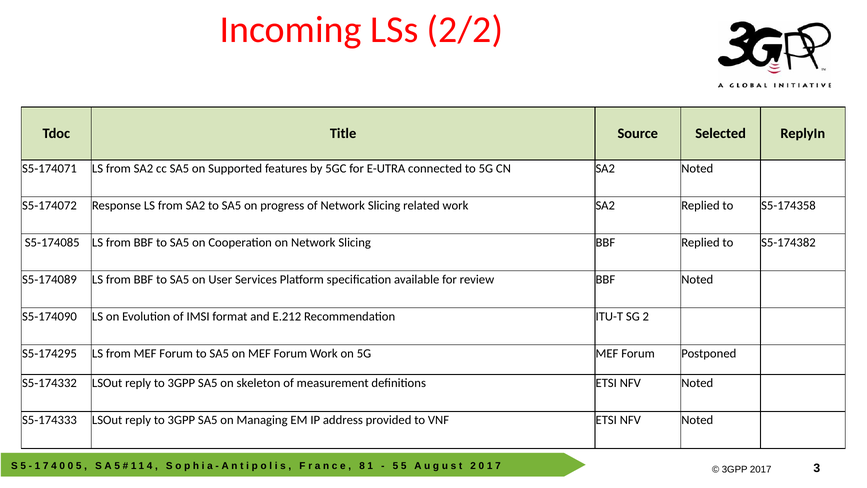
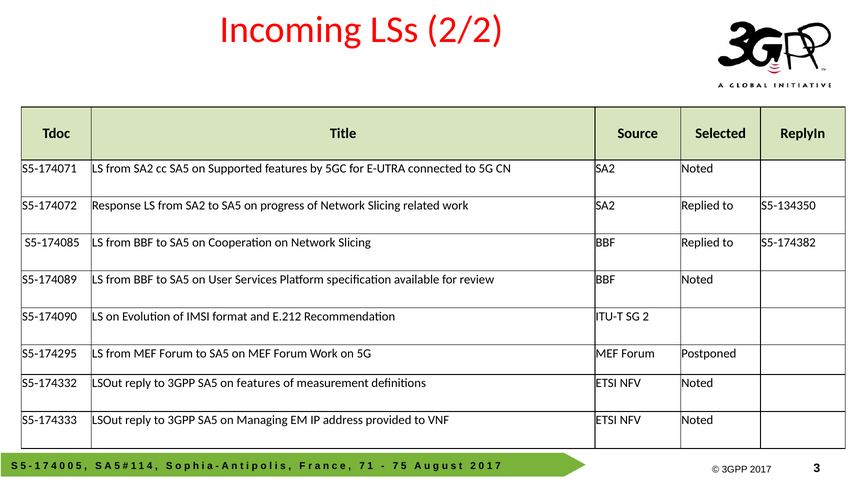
S5-174358: S5-174358 -> S5-134350
on skeleton: skeleton -> features
8 at (362, 466): 8 -> 7
5 at (395, 466): 5 -> 7
